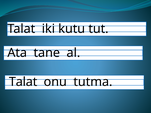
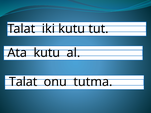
Ata tane: tane -> kutu
